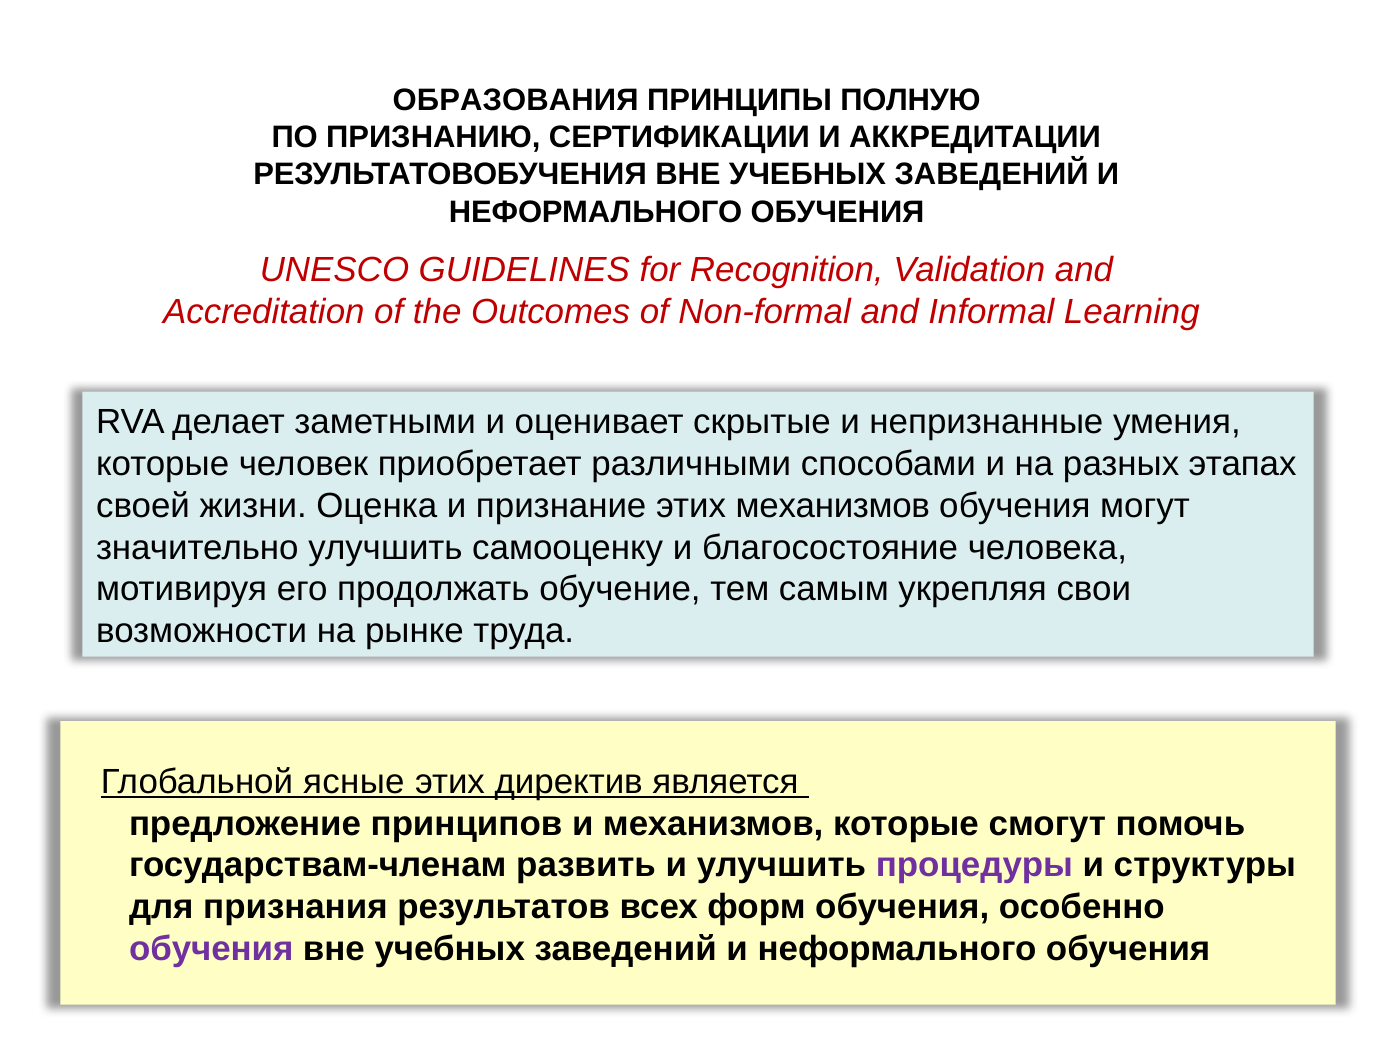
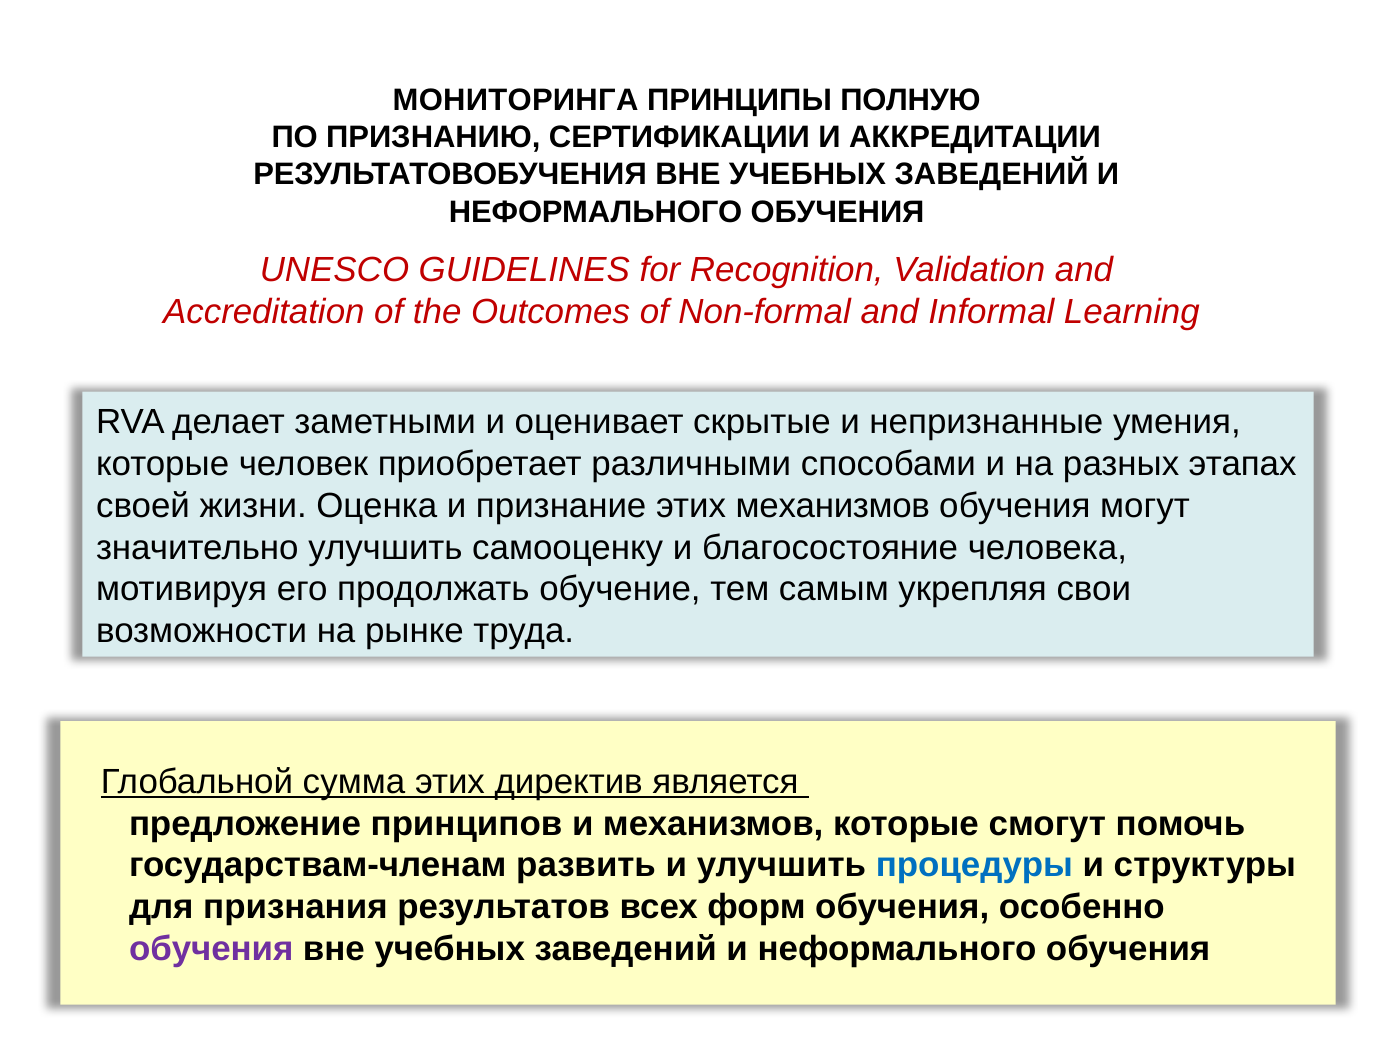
ОБРАЗОВАНИЯ: ОБРАЗОВАНИЯ -> МОНИТОРИНГА
ясные: ясные -> сумма
процедуры colour: purple -> blue
